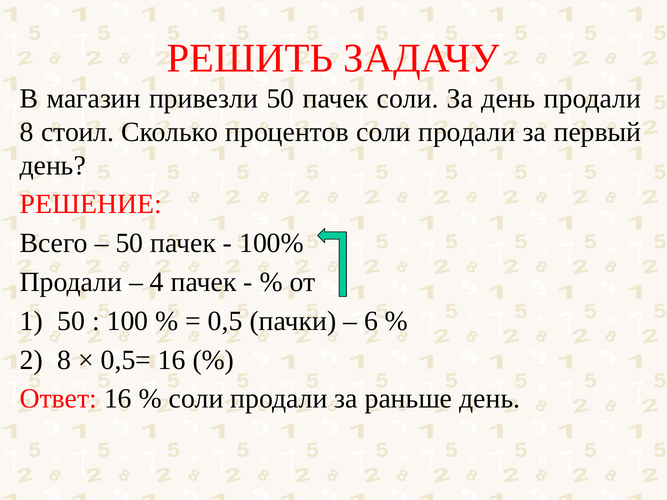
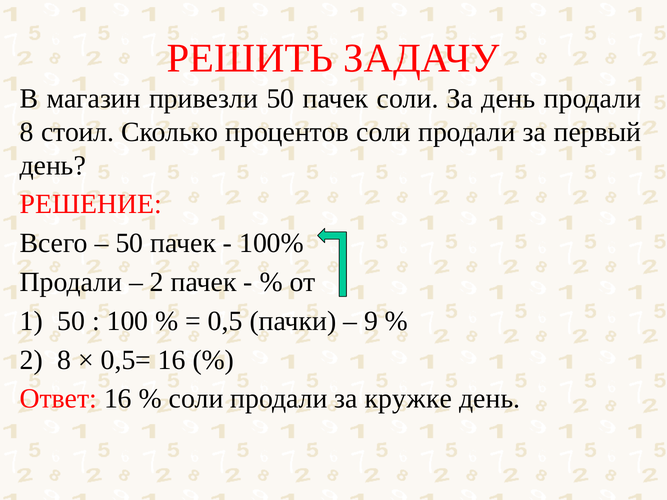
4 at (157, 282): 4 -> 2
6: 6 -> 9
раньше: раньше -> кружке
